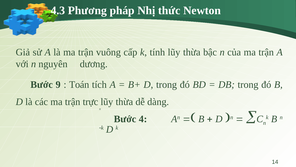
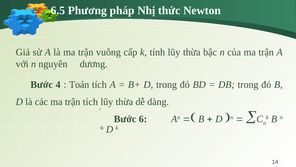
4.3: 4.3 -> 6.5
9: 9 -> 4
trận trực: trực -> tích
4: 4 -> 6
